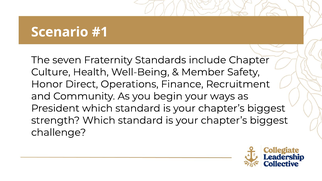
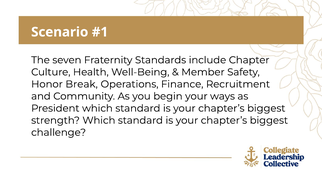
Direct: Direct -> Break
